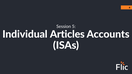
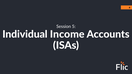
Articles: Articles -> Income
